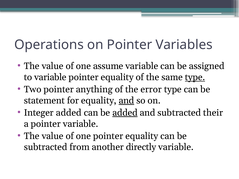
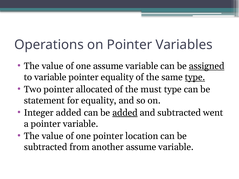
assigned underline: none -> present
anything: anything -> allocated
error: error -> must
and at (126, 101) underline: present -> none
their: their -> went
one pointer equality: equality -> location
another directly: directly -> assume
